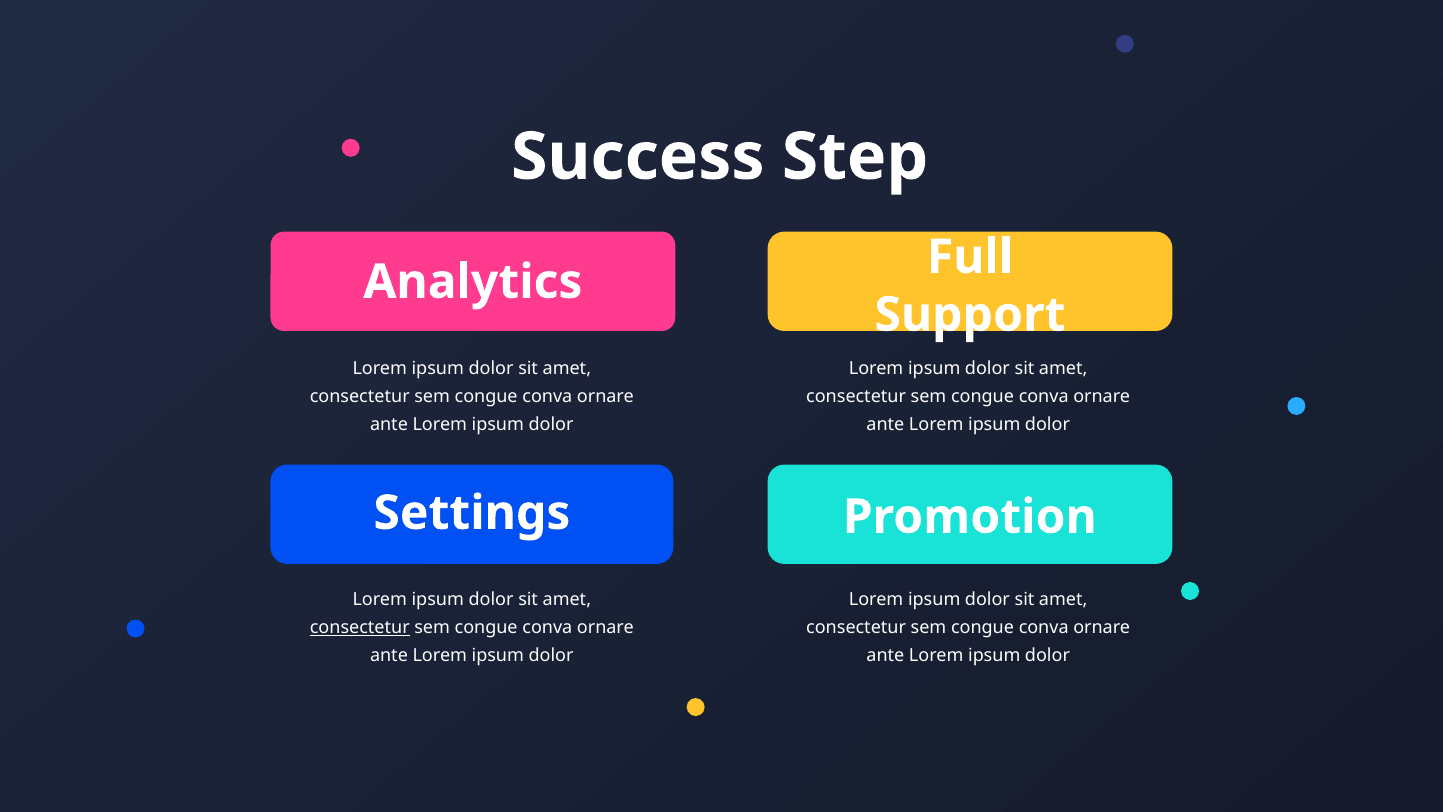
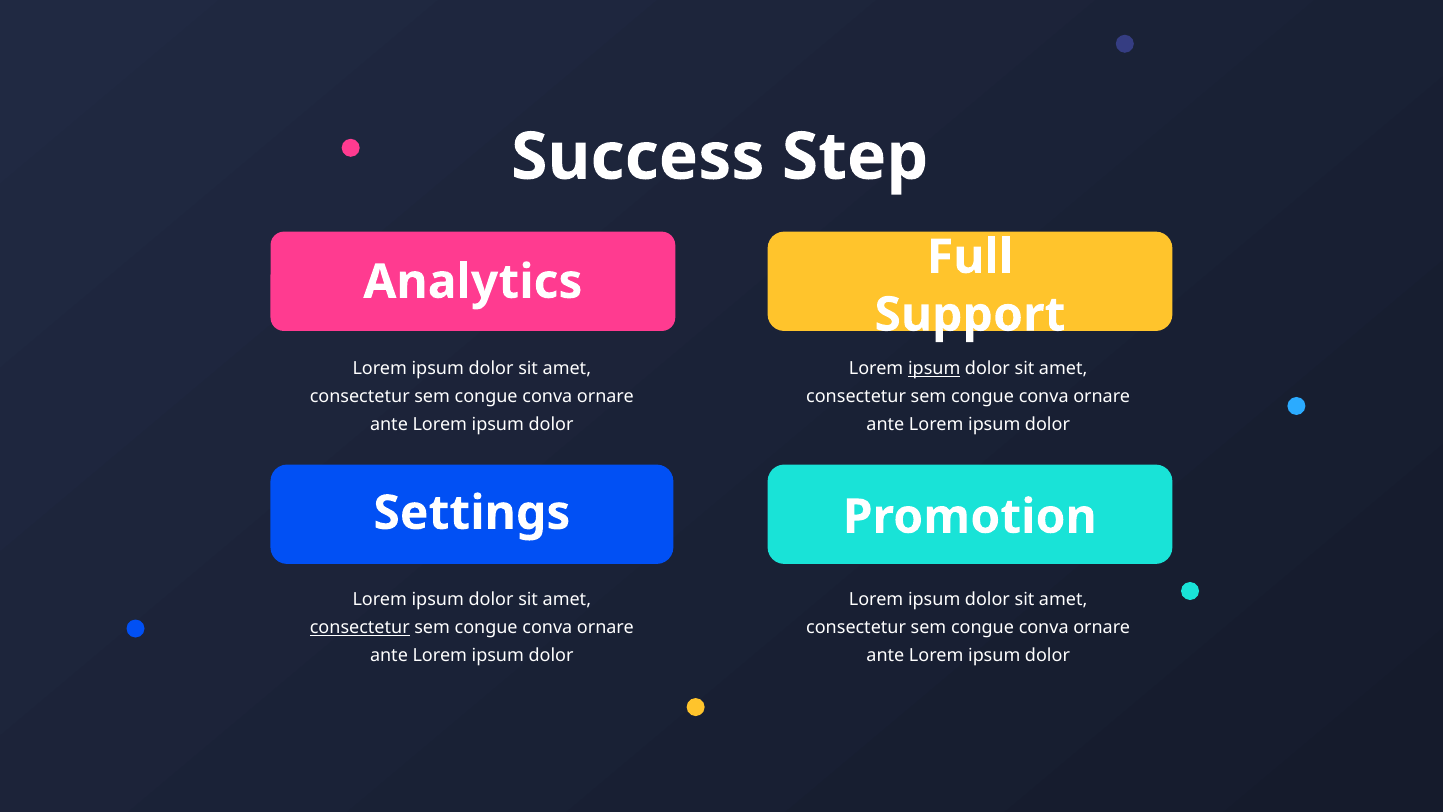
ipsum at (934, 368) underline: none -> present
